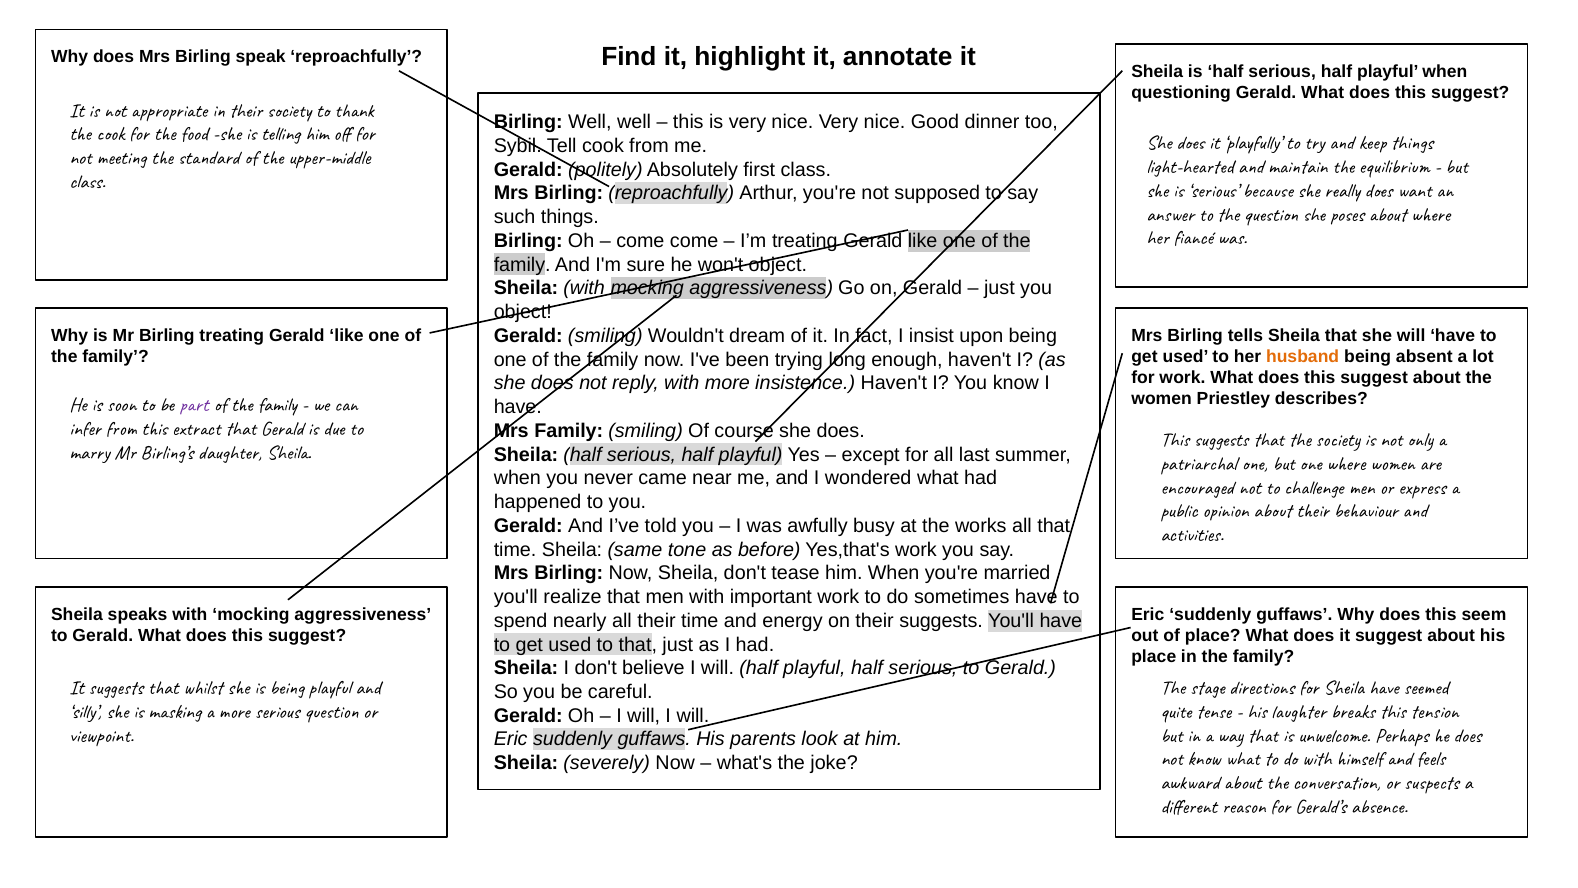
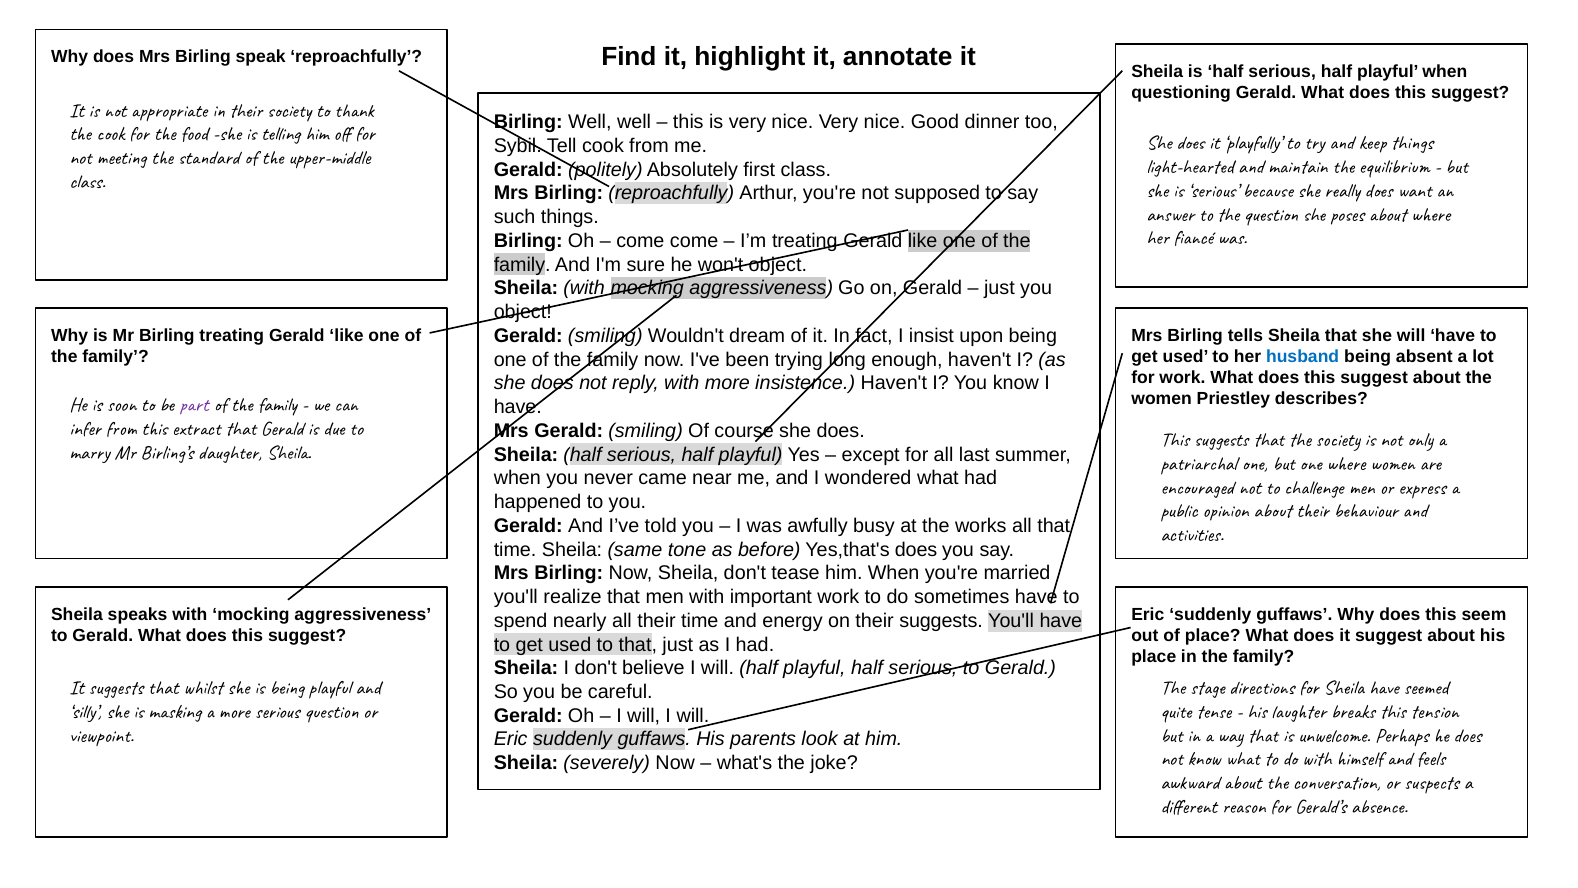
husband colour: orange -> blue
Mrs Family: Family -> Gerald
Yes,that's work: work -> does
